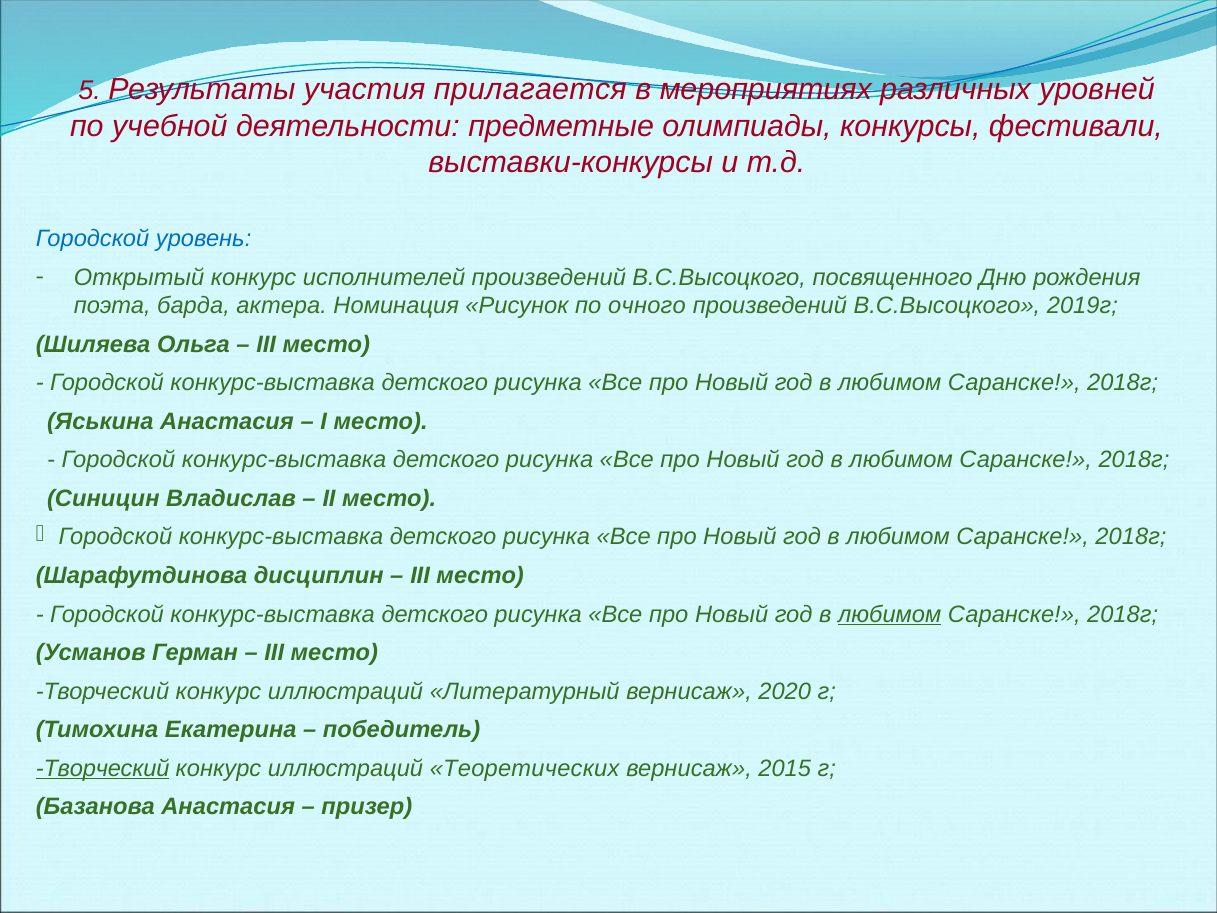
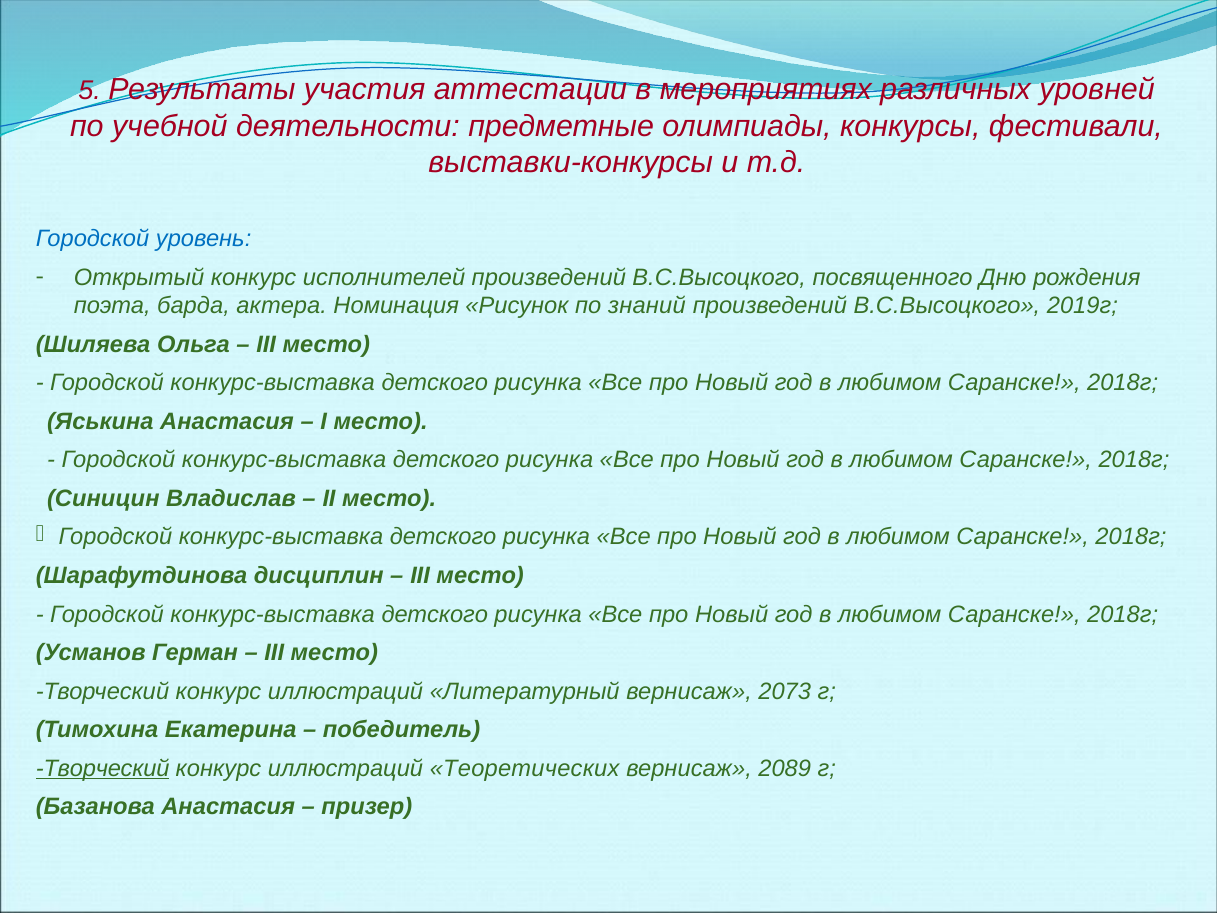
прилагается: прилагается -> аттестации
очного: очного -> знаний
любимом at (890, 614) underline: present -> none
2020: 2020 -> 2073
2015: 2015 -> 2089
